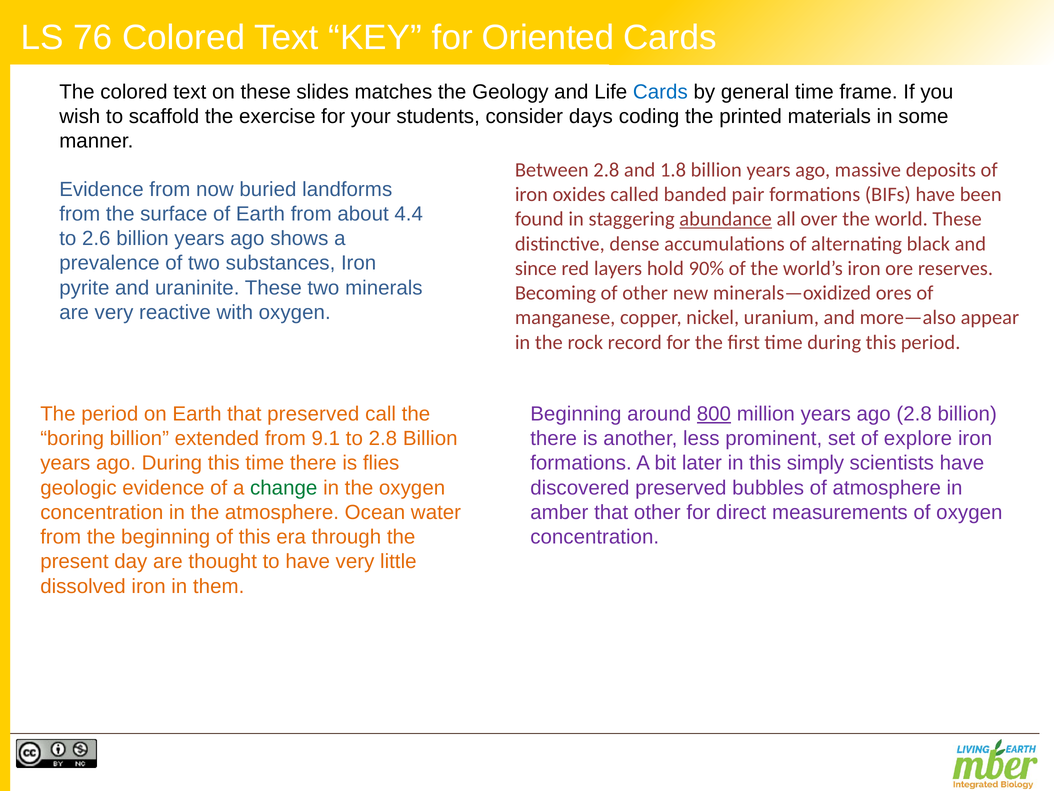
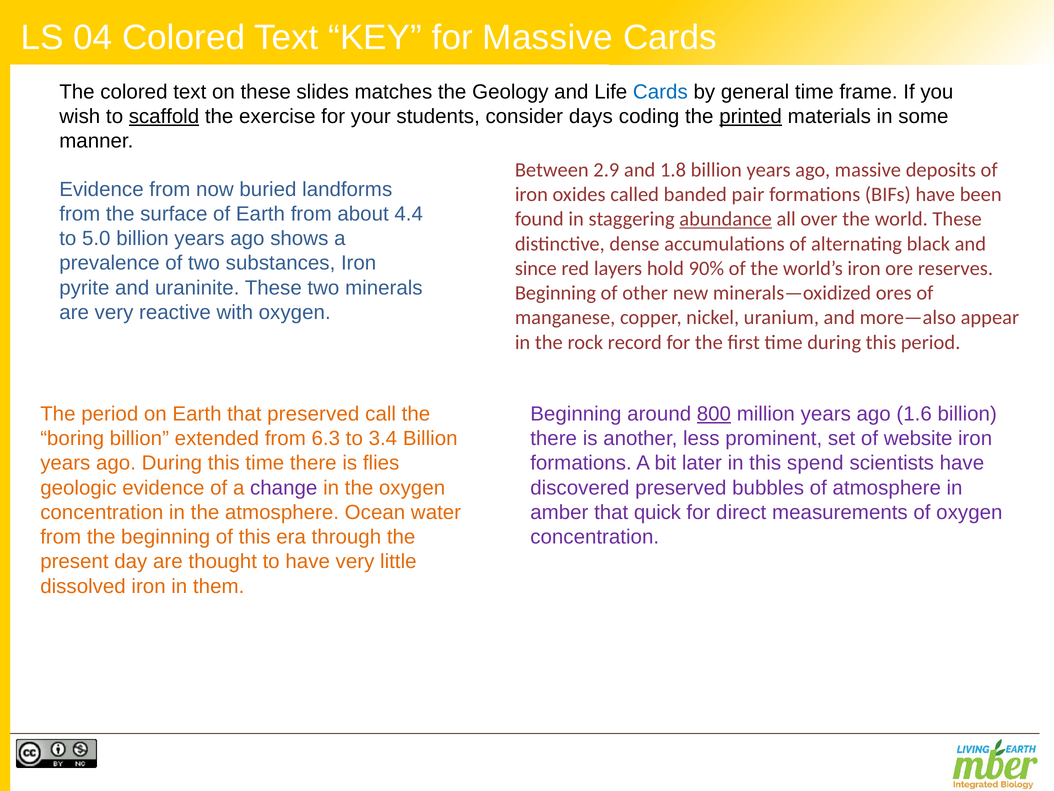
76: 76 -> 04
for Oriented: Oriented -> Massive
scaffold underline: none -> present
printed underline: none -> present
Between 2.8: 2.8 -> 2.9
2.6: 2.6 -> 5.0
Becoming at (555, 293): Becoming -> Beginning
ago 2.8: 2.8 -> 1.6
9.1: 9.1 -> 6.3
to 2.8: 2.8 -> 3.4
explore: explore -> website
simply: simply -> spend
change colour: green -> purple
that other: other -> quick
